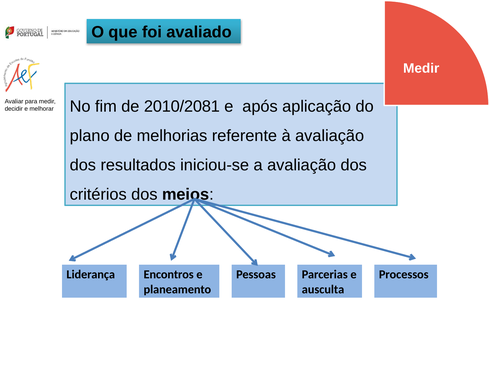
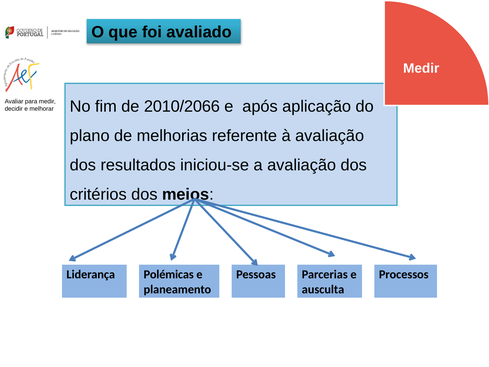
2010/2081: 2010/2081 -> 2010/2066
Encontros: Encontros -> Polémicas
